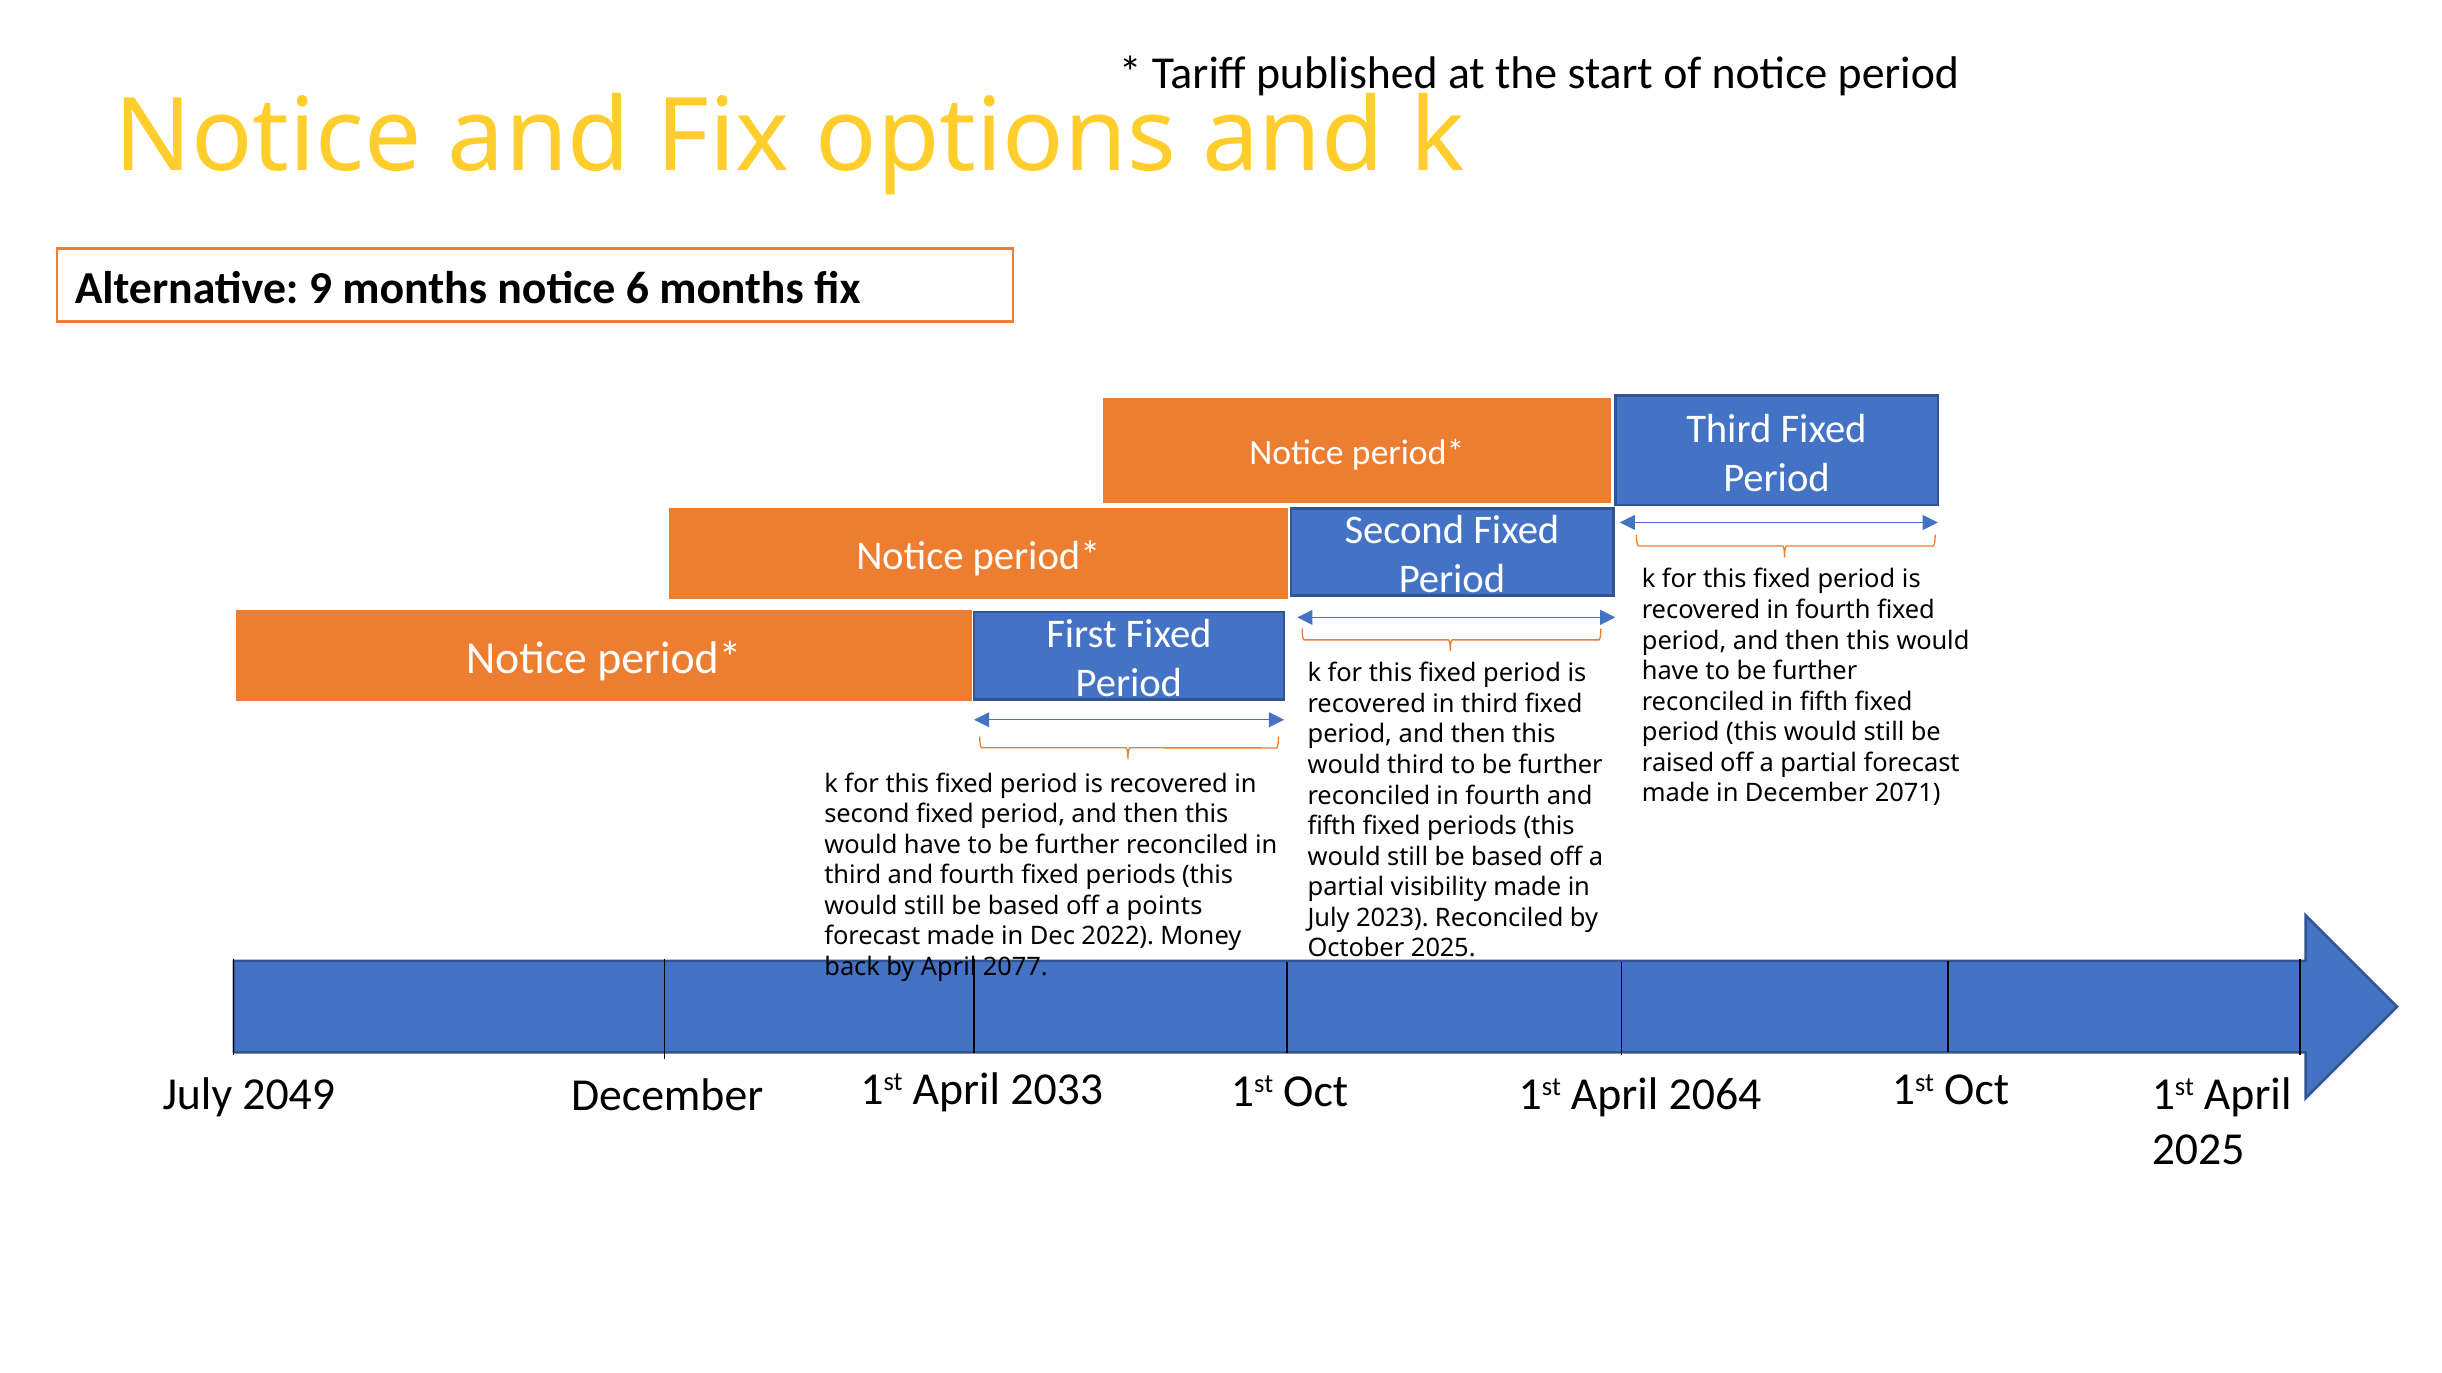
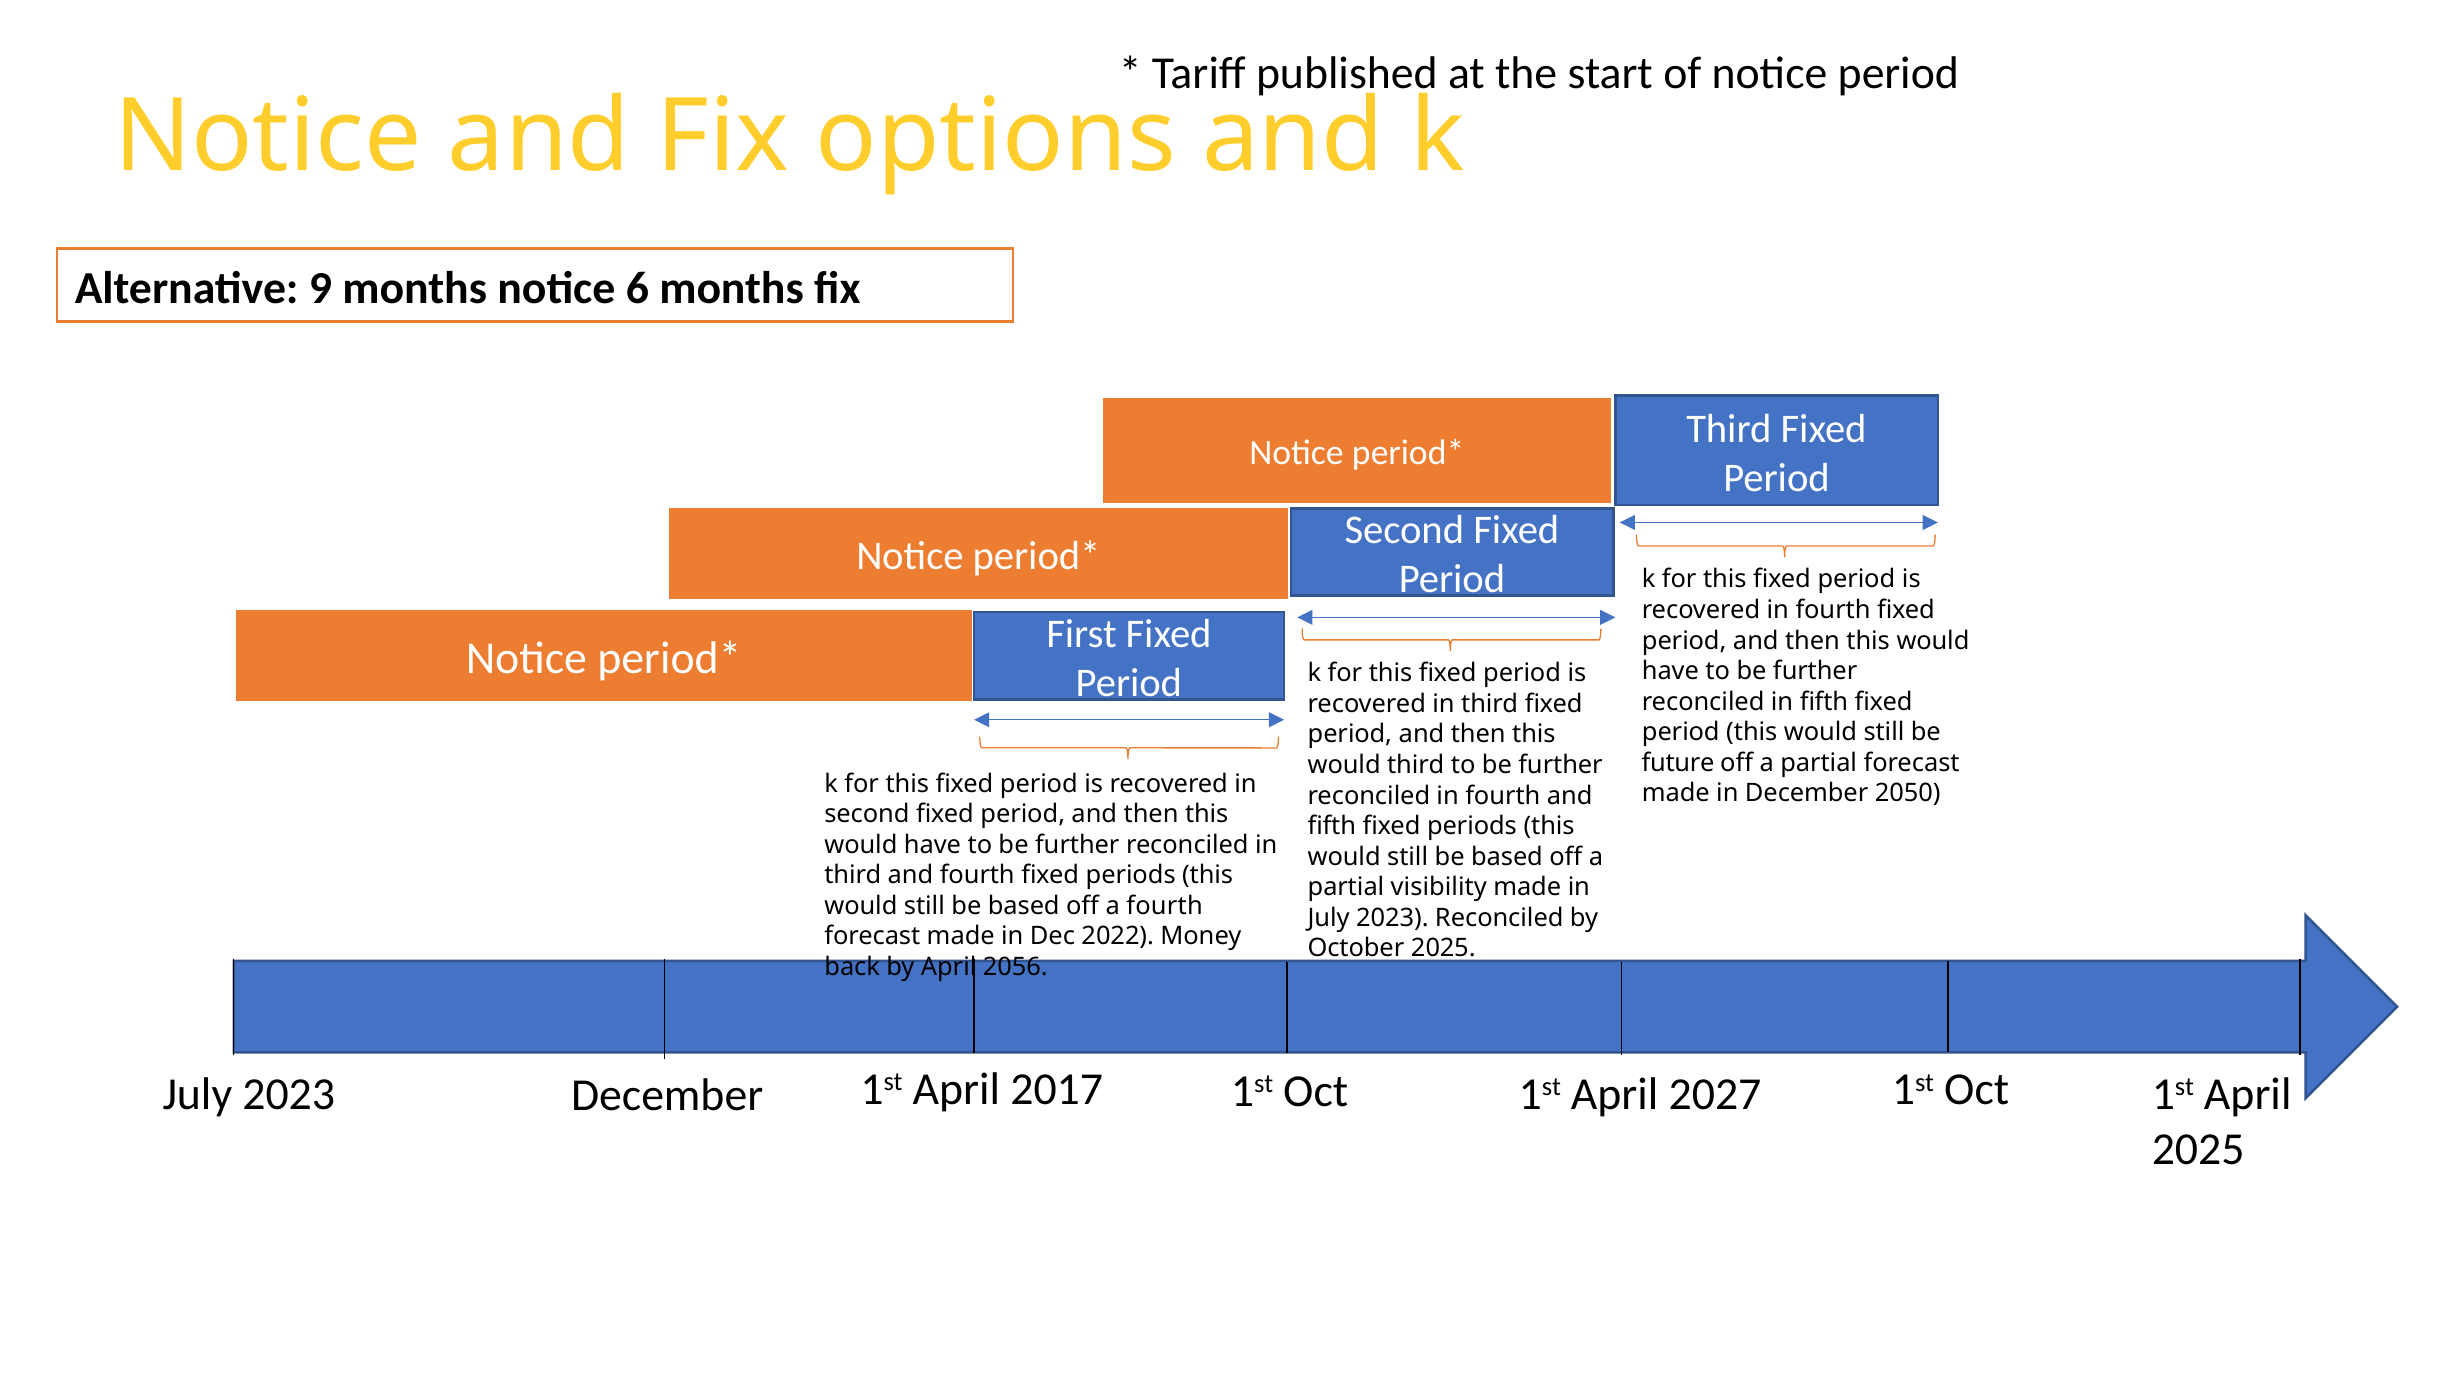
raised: raised -> future
2071: 2071 -> 2050
a points: points -> fourth
2077: 2077 -> 2056
2049 at (289, 1095): 2049 -> 2023
2033: 2033 -> 2017
2064: 2064 -> 2027
